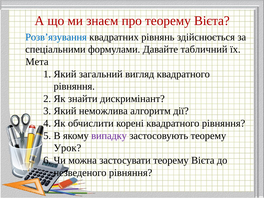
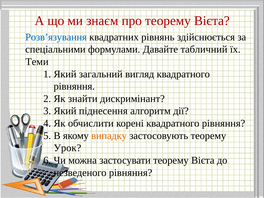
Мета: Мета -> Теми
неможлива: неможлива -> піднесення
випадку colour: purple -> orange
